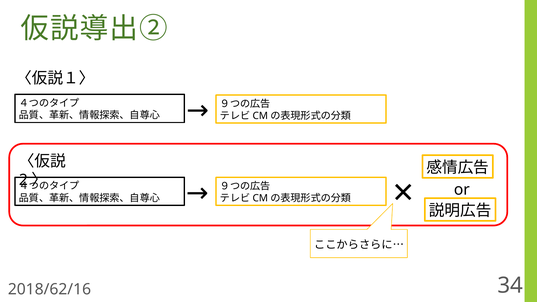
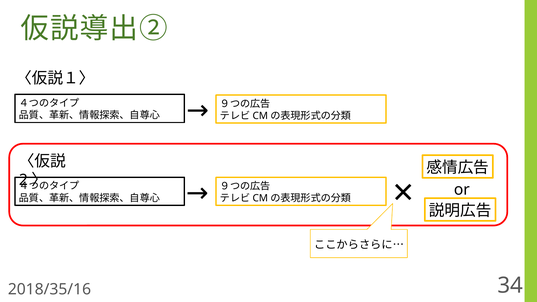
2018/62/16: 2018/62/16 -> 2018/35/16
